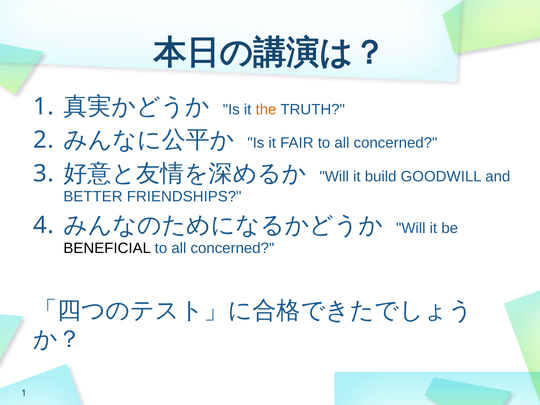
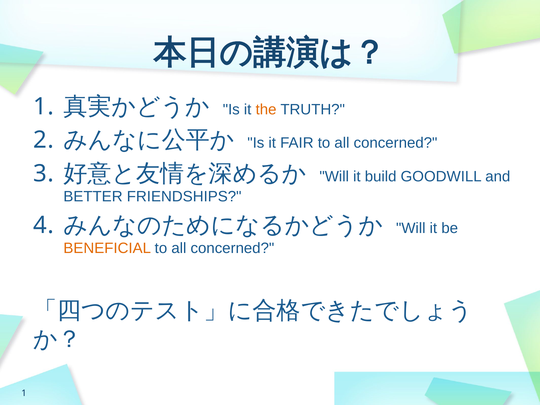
BENEFICIAL colour: black -> orange
